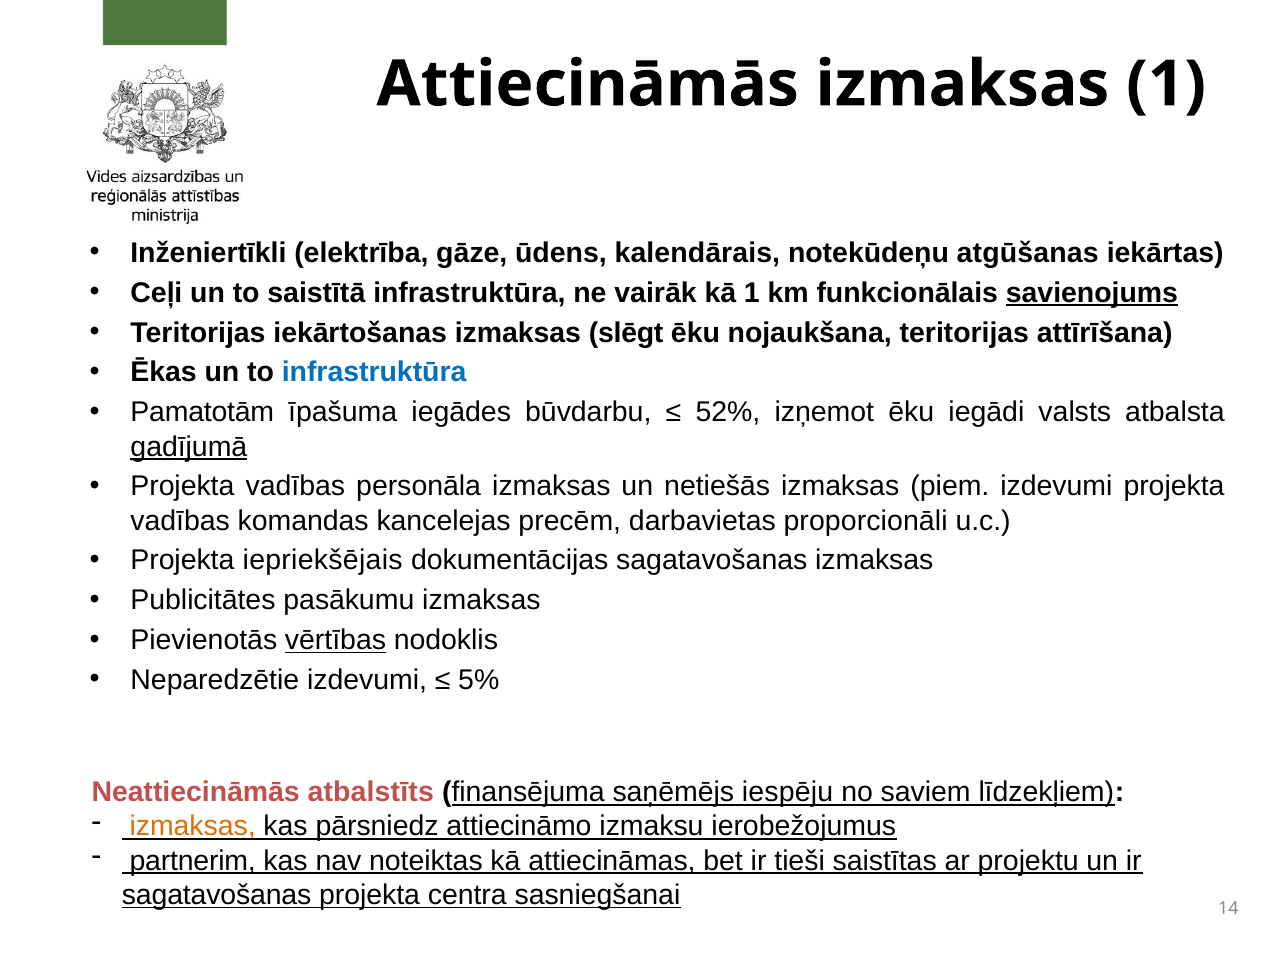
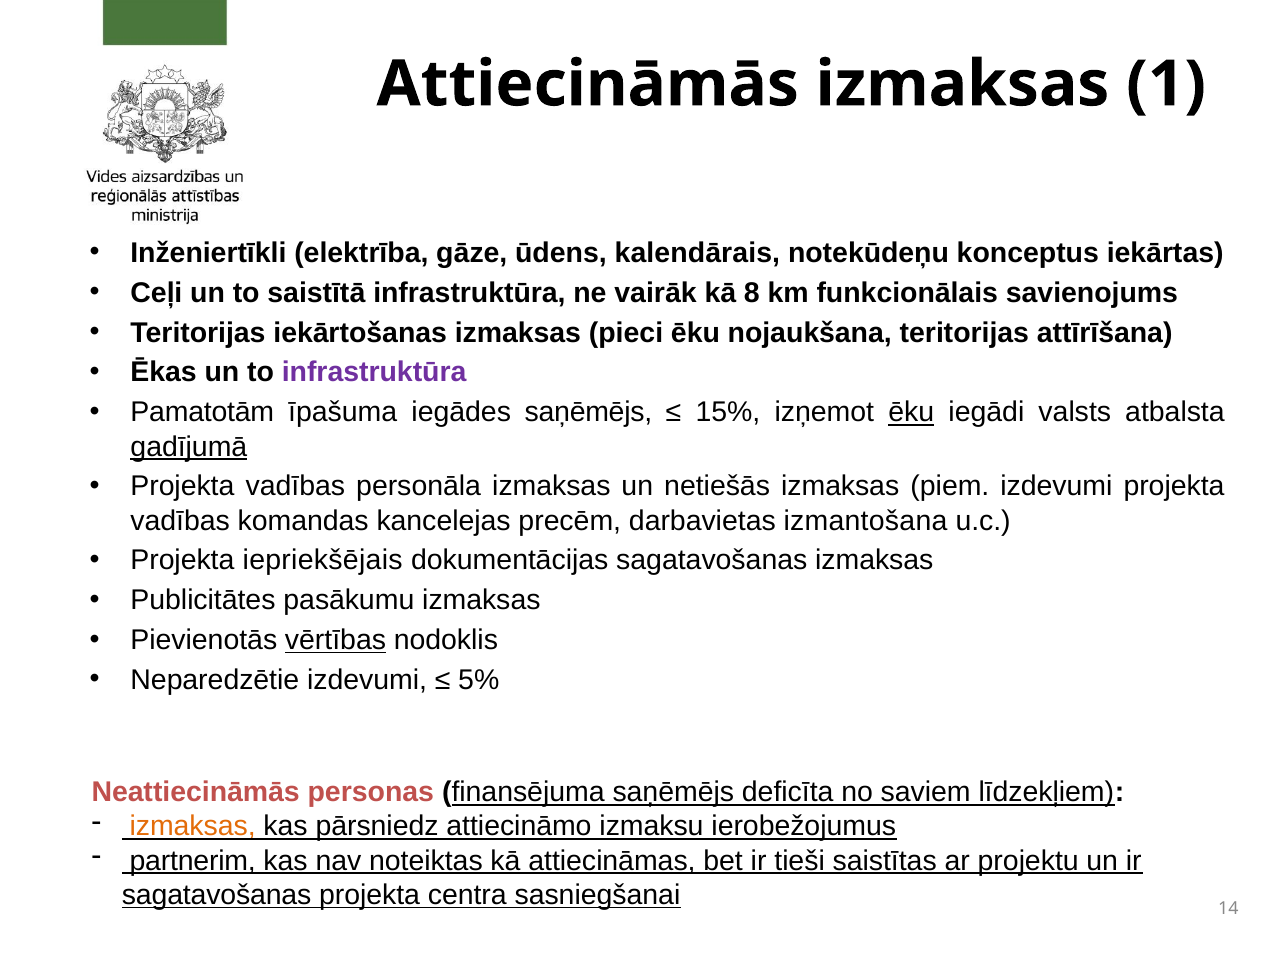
atgūšanas: atgūšanas -> konceptus
kā 1: 1 -> 8
savienojums underline: present -> none
slēgt: slēgt -> pieci
infrastruktūra at (374, 372) colour: blue -> purple
iegādes būvdarbu: būvdarbu -> saņēmējs
52%: 52% -> 15%
ēku at (911, 412) underline: none -> present
proporcionāli: proporcionāli -> izmantošana
atbalstīts: atbalstīts -> personas
iespēju: iespēju -> deficīta
